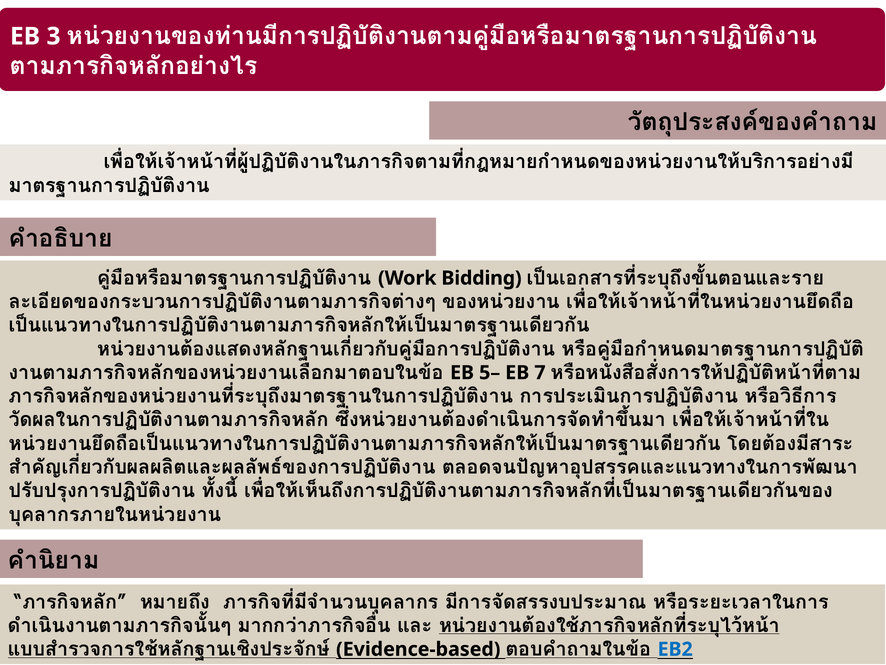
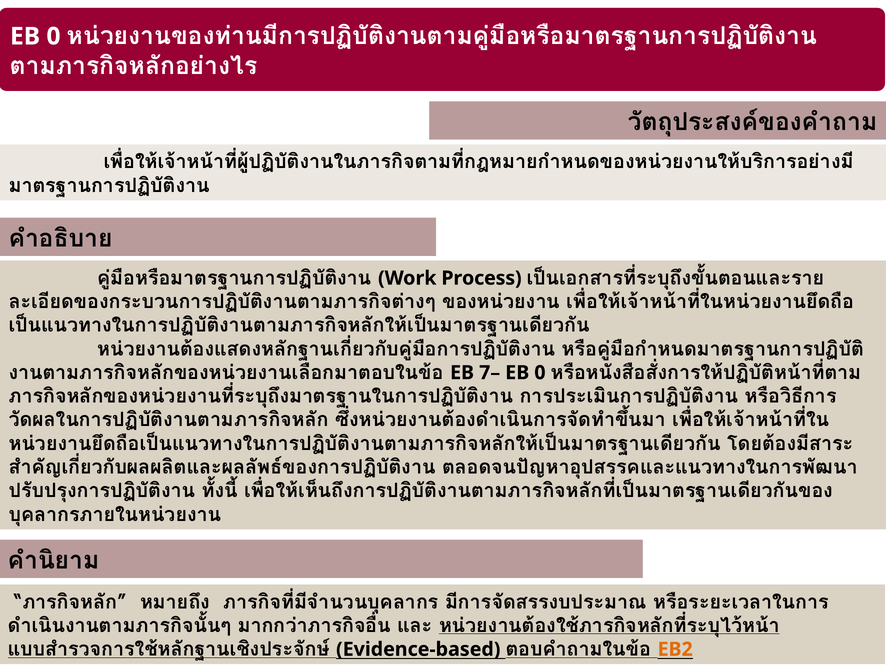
3 at (53, 36): 3 -> 0
Bidding: Bidding -> Process
5–: 5– -> 7–
7 at (540, 372): 7 -> 0
EB2 colour: blue -> orange
